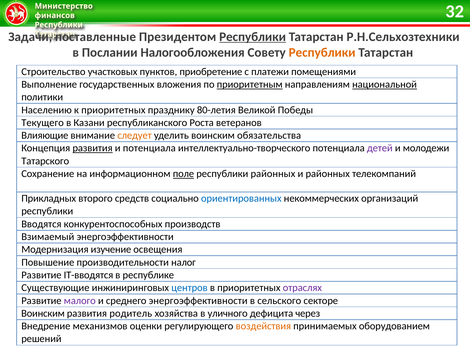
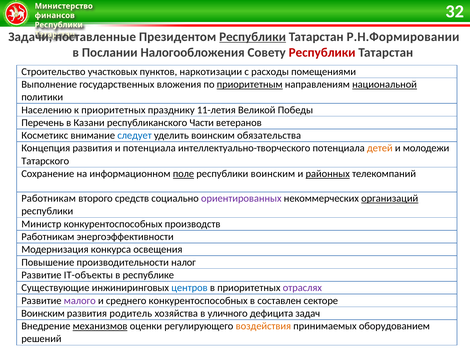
Р.Н.Сельхозтехники: Р.Н.Сельхозтехники -> Р.Н.Формировании
Республики at (322, 52) colour: orange -> red
приобретение: приобретение -> наркотизации
платежи: платежи -> расходы
80-летия: 80-летия -> 11-летия
Текущего: Текущего -> Перечень
Роста: Роста -> Части
Влияющие: Влияющие -> Косметикс
следует colour: orange -> blue
развития at (93, 148) underline: present -> none
детей colour: purple -> orange
республики районных: районных -> воинским
районных at (328, 174) underline: none -> present
Прикладных at (49, 199): Прикладных -> Работникам
ориентированных colour: blue -> purple
организаций underline: none -> present
Вводятся: Вводятся -> Министр
Взимаемый at (48, 237): Взимаемый -> Работникам
изучение: изучение -> конкурса
IT-вводятся: IT-вводятся -> IT-объекты
среднего энергоэффективности: энергоэффективности -> конкурентоспособных
сельского: сельского -> составлен
через: через -> задач
механизмов underline: none -> present
